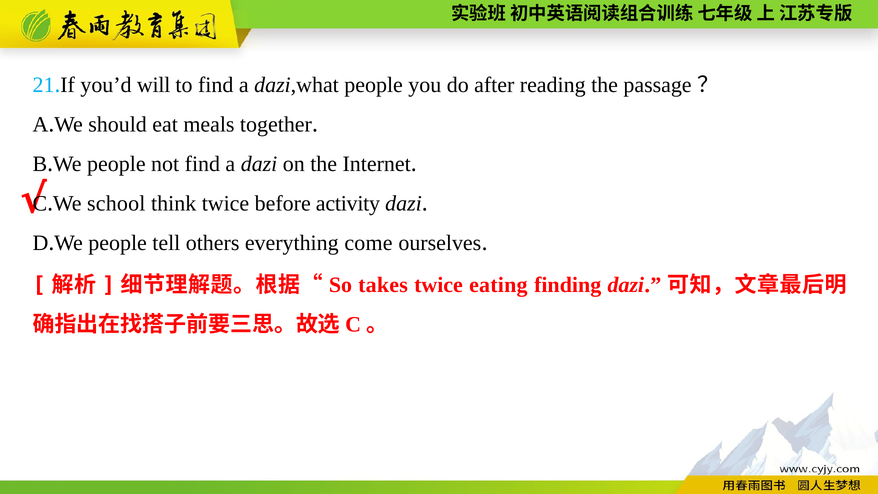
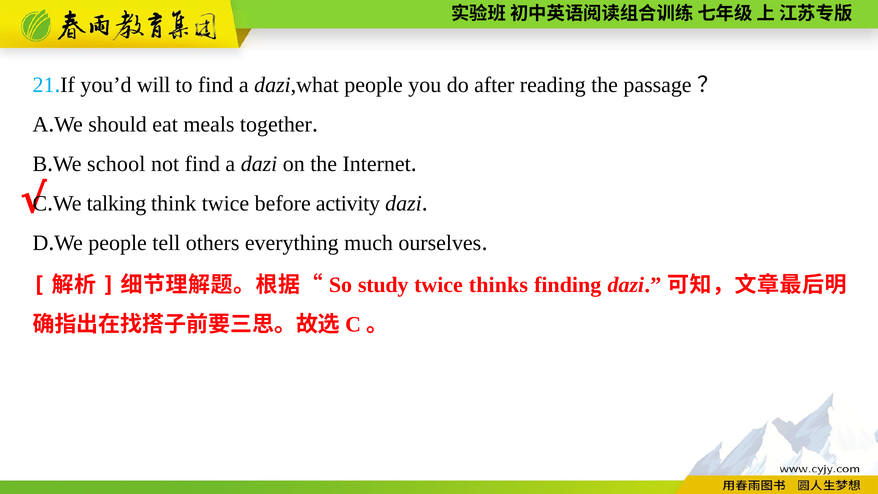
people at (116, 164): people -> school
school: school -> talking
come: come -> much
takes: takes -> study
eating: eating -> thinks
